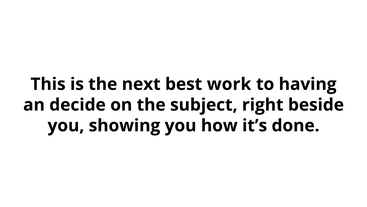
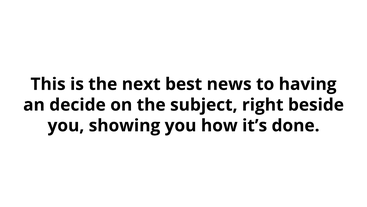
work: work -> news
